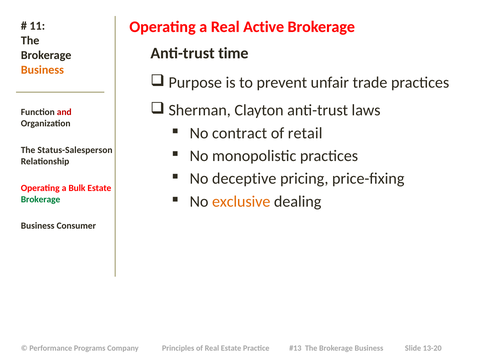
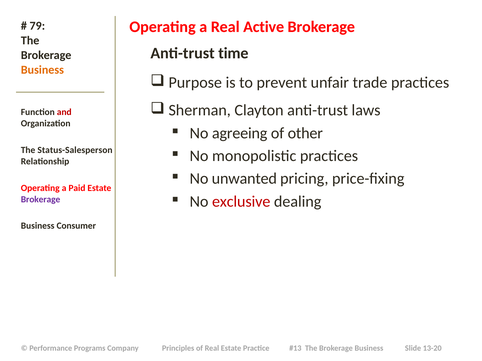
11: 11 -> 79
contract: contract -> agreeing
retail: retail -> other
deceptive: deceptive -> unwanted
Bulk: Bulk -> Paid
exclusive colour: orange -> red
Brokerage at (41, 200) colour: green -> purple
